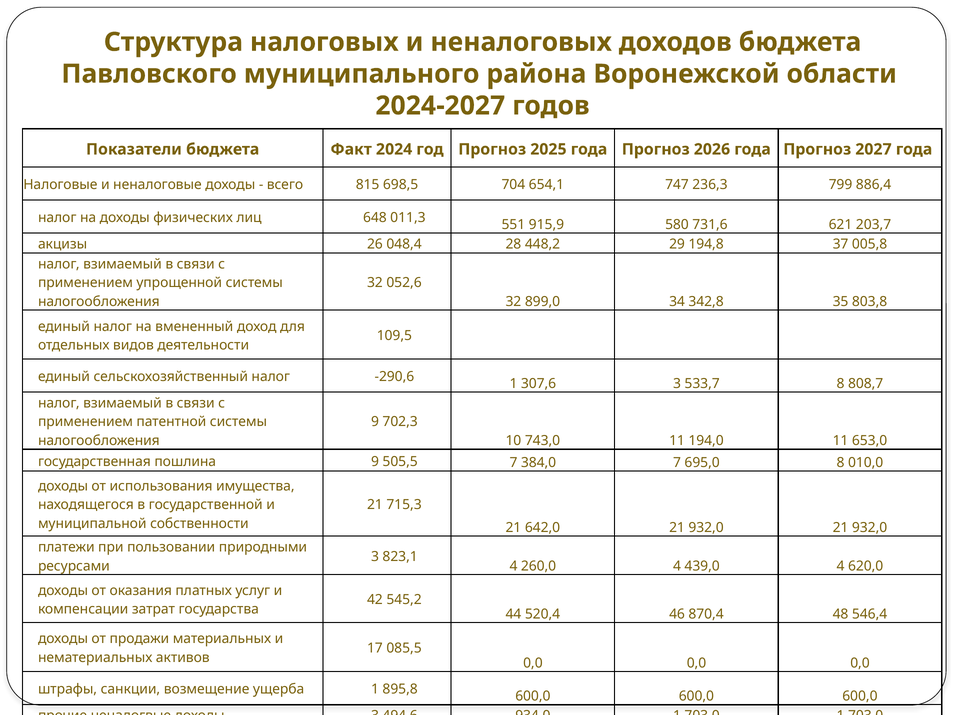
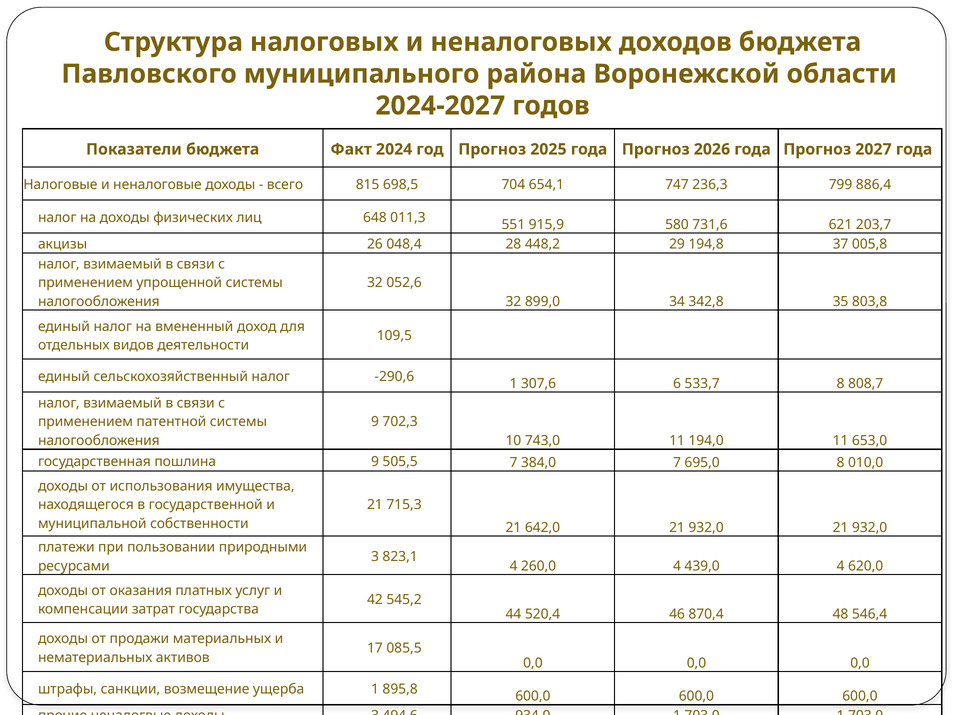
307,6 3: 3 -> 6
